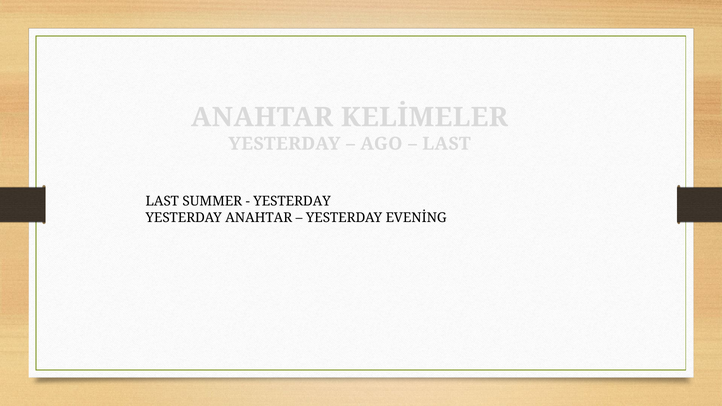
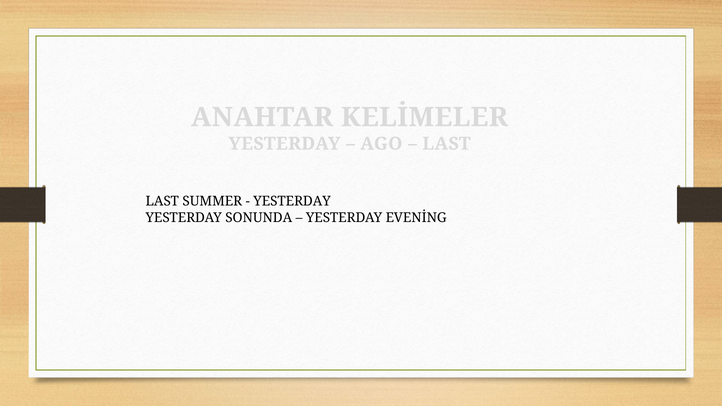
YESTERDAY ANAHTAR: ANAHTAR -> SONUNDA
